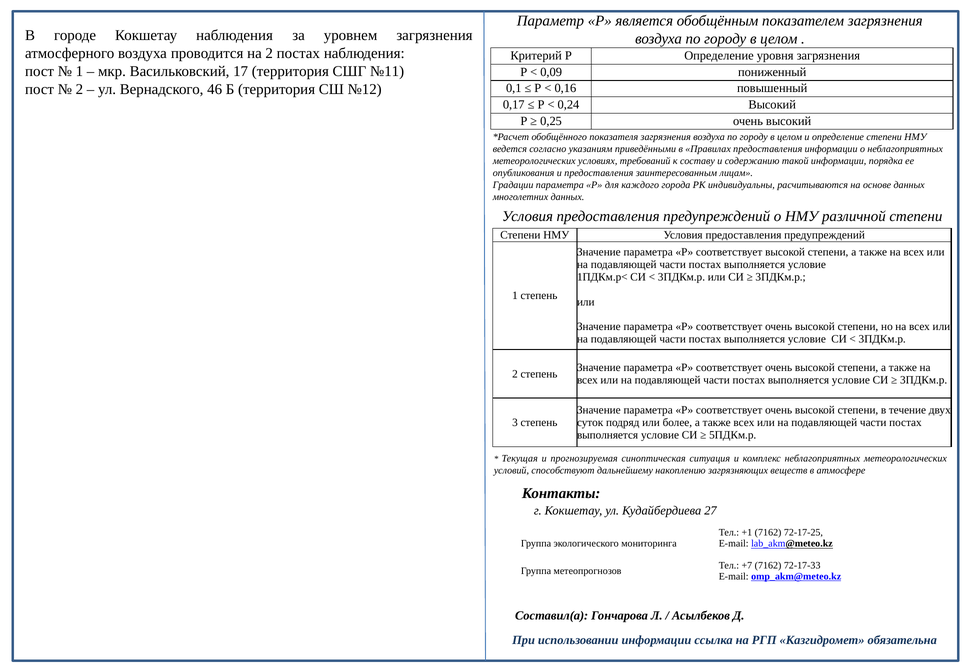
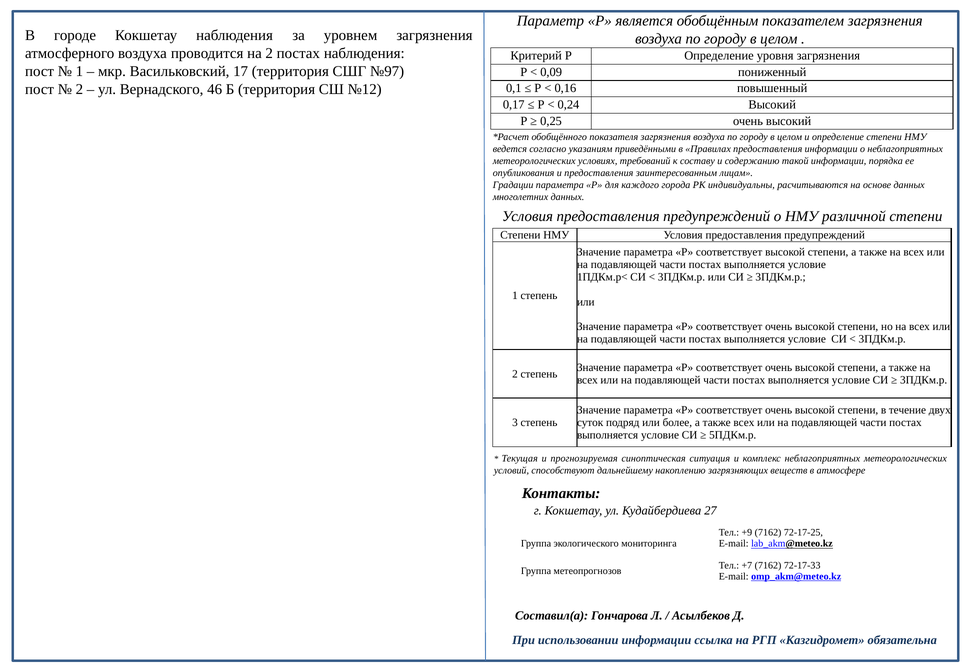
№11: №11 -> №97
+1: +1 -> +9
